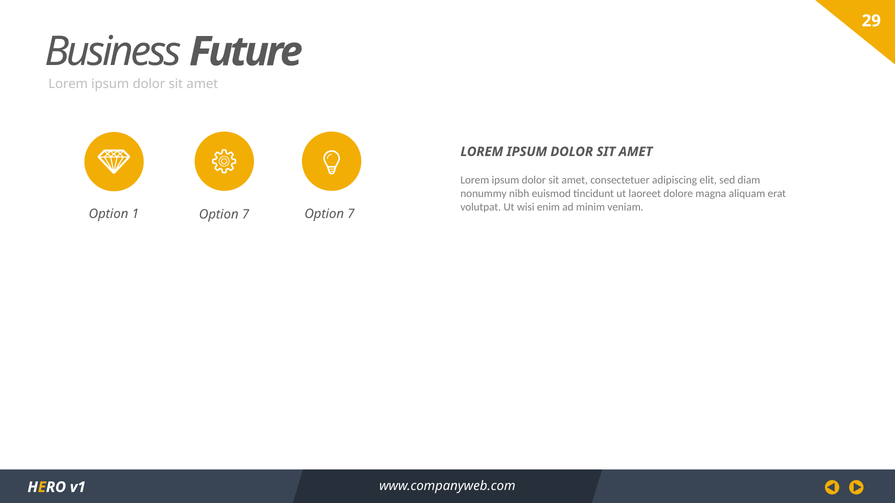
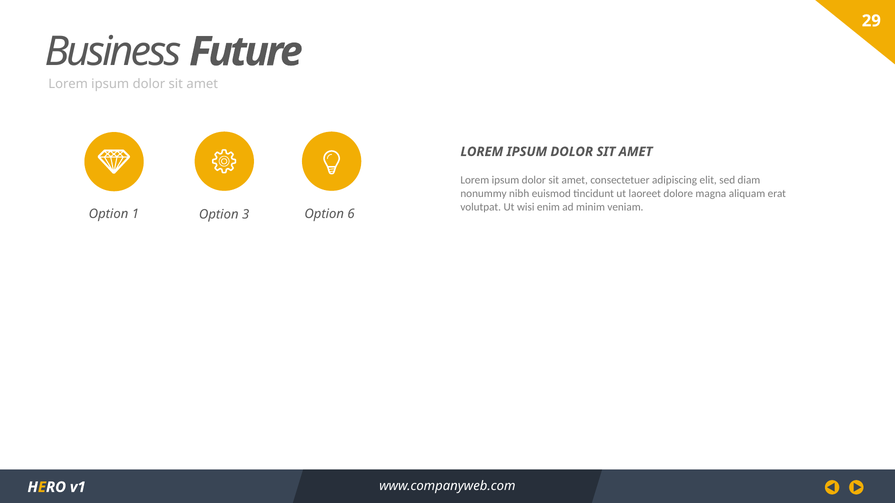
1 Option 7: 7 -> 3
7 at (351, 214): 7 -> 6
